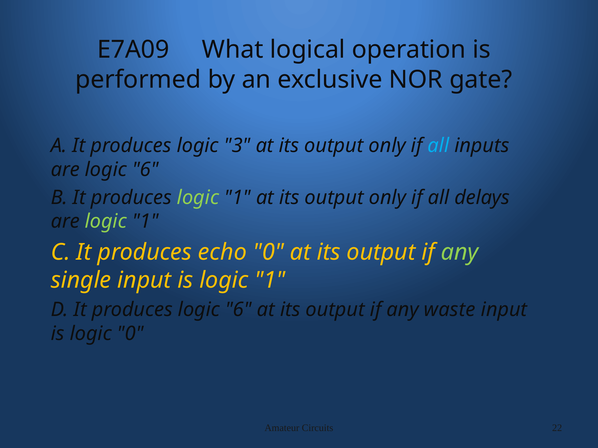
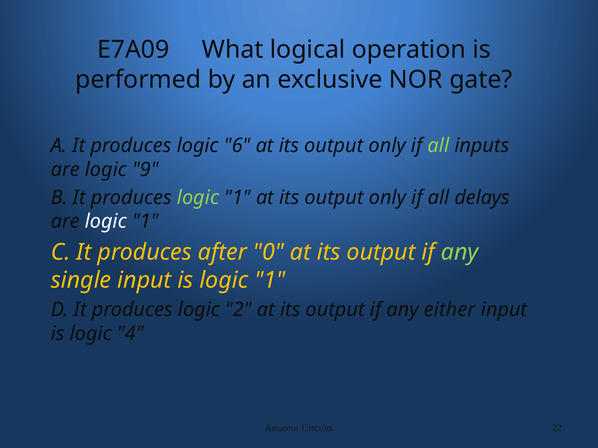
3: 3 -> 6
all at (438, 146) colour: light blue -> light green
are logic 6: 6 -> 9
logic at (106, 222) colour: light green -> white
echo: echo -> after
produces logic 6: 6 -> 2
waste: waste -> either
logic 0: 0 -> 4
